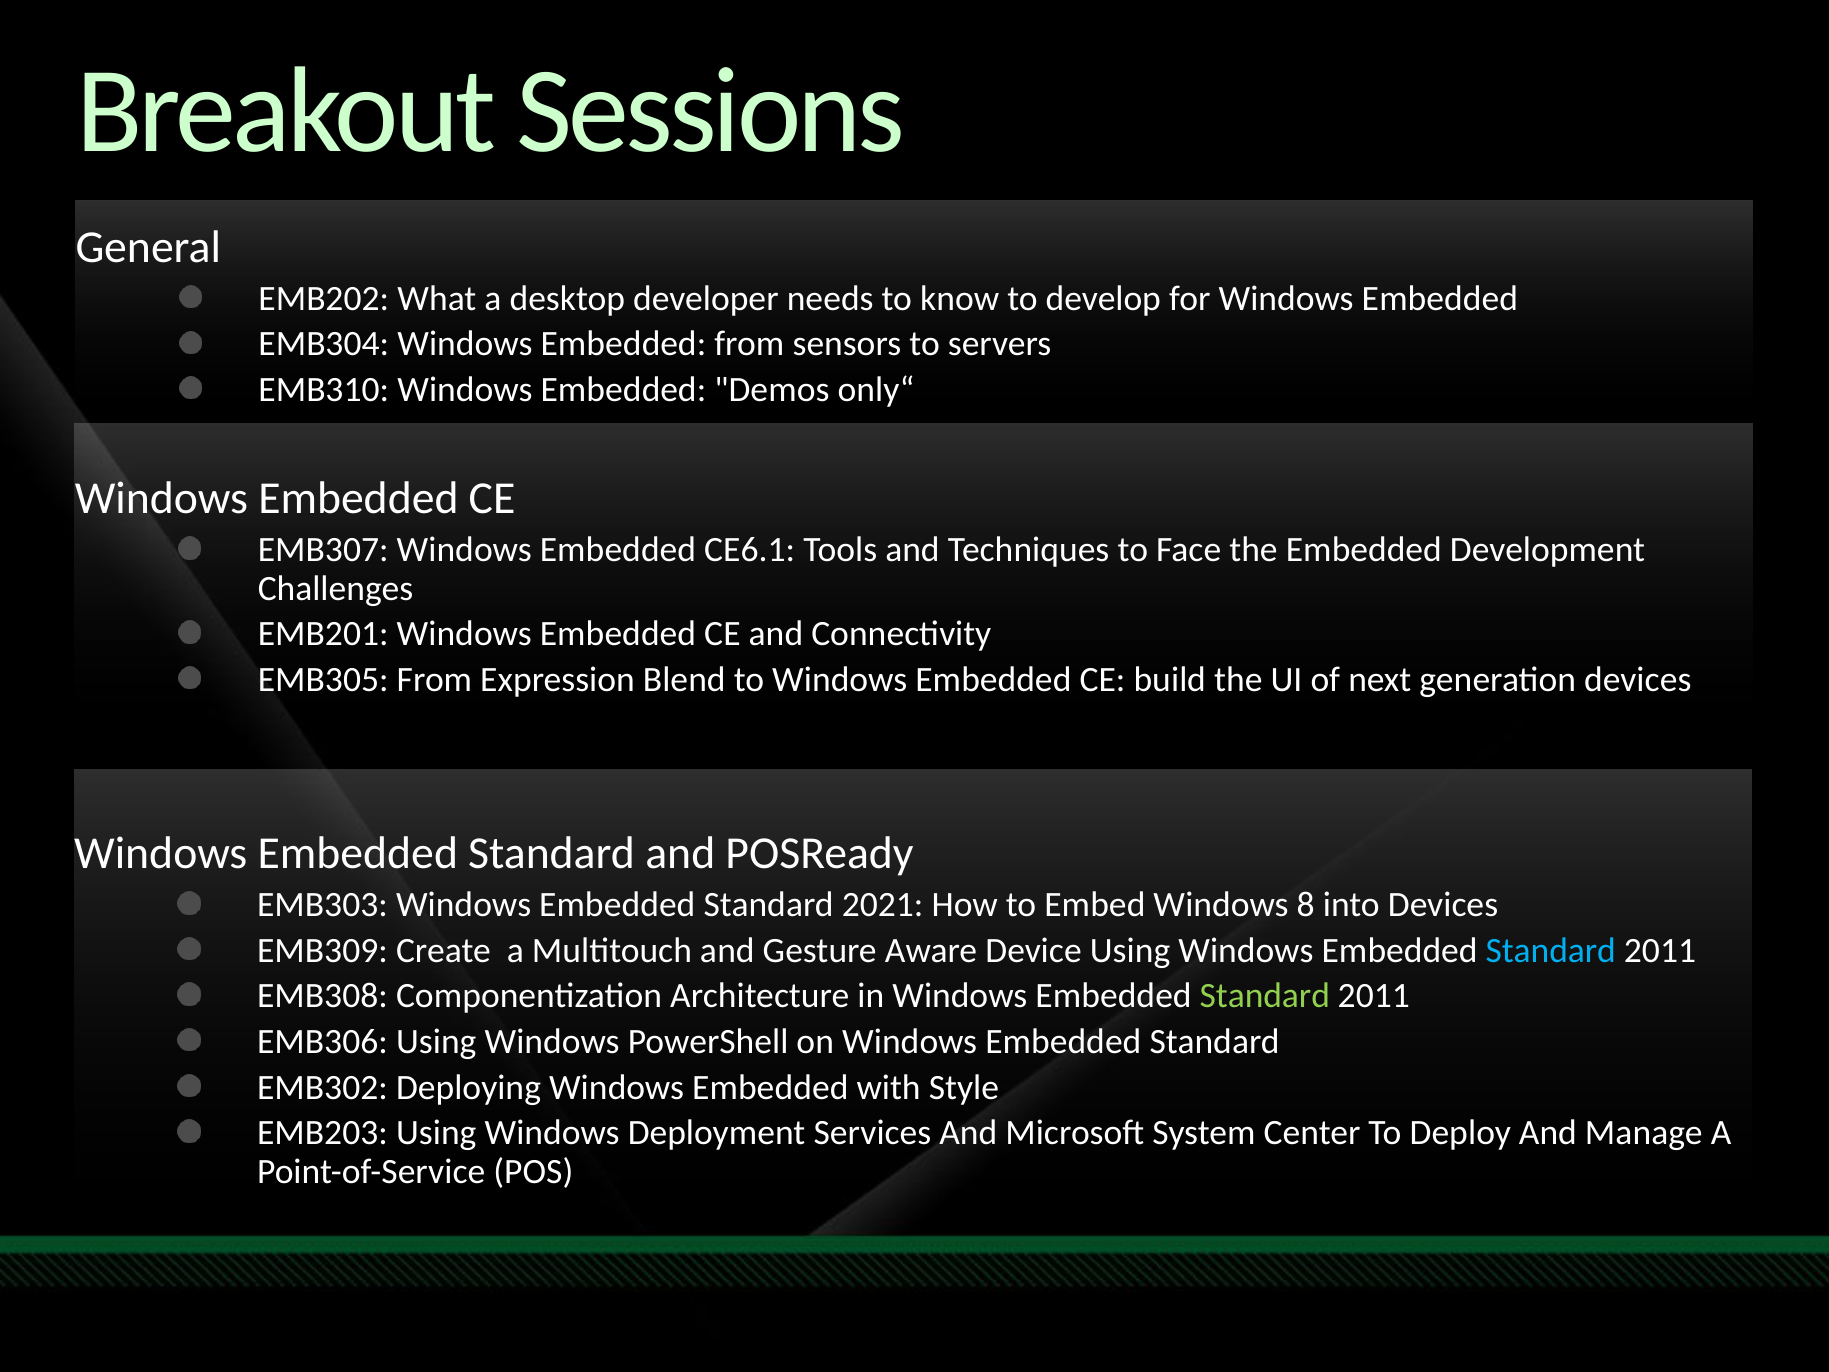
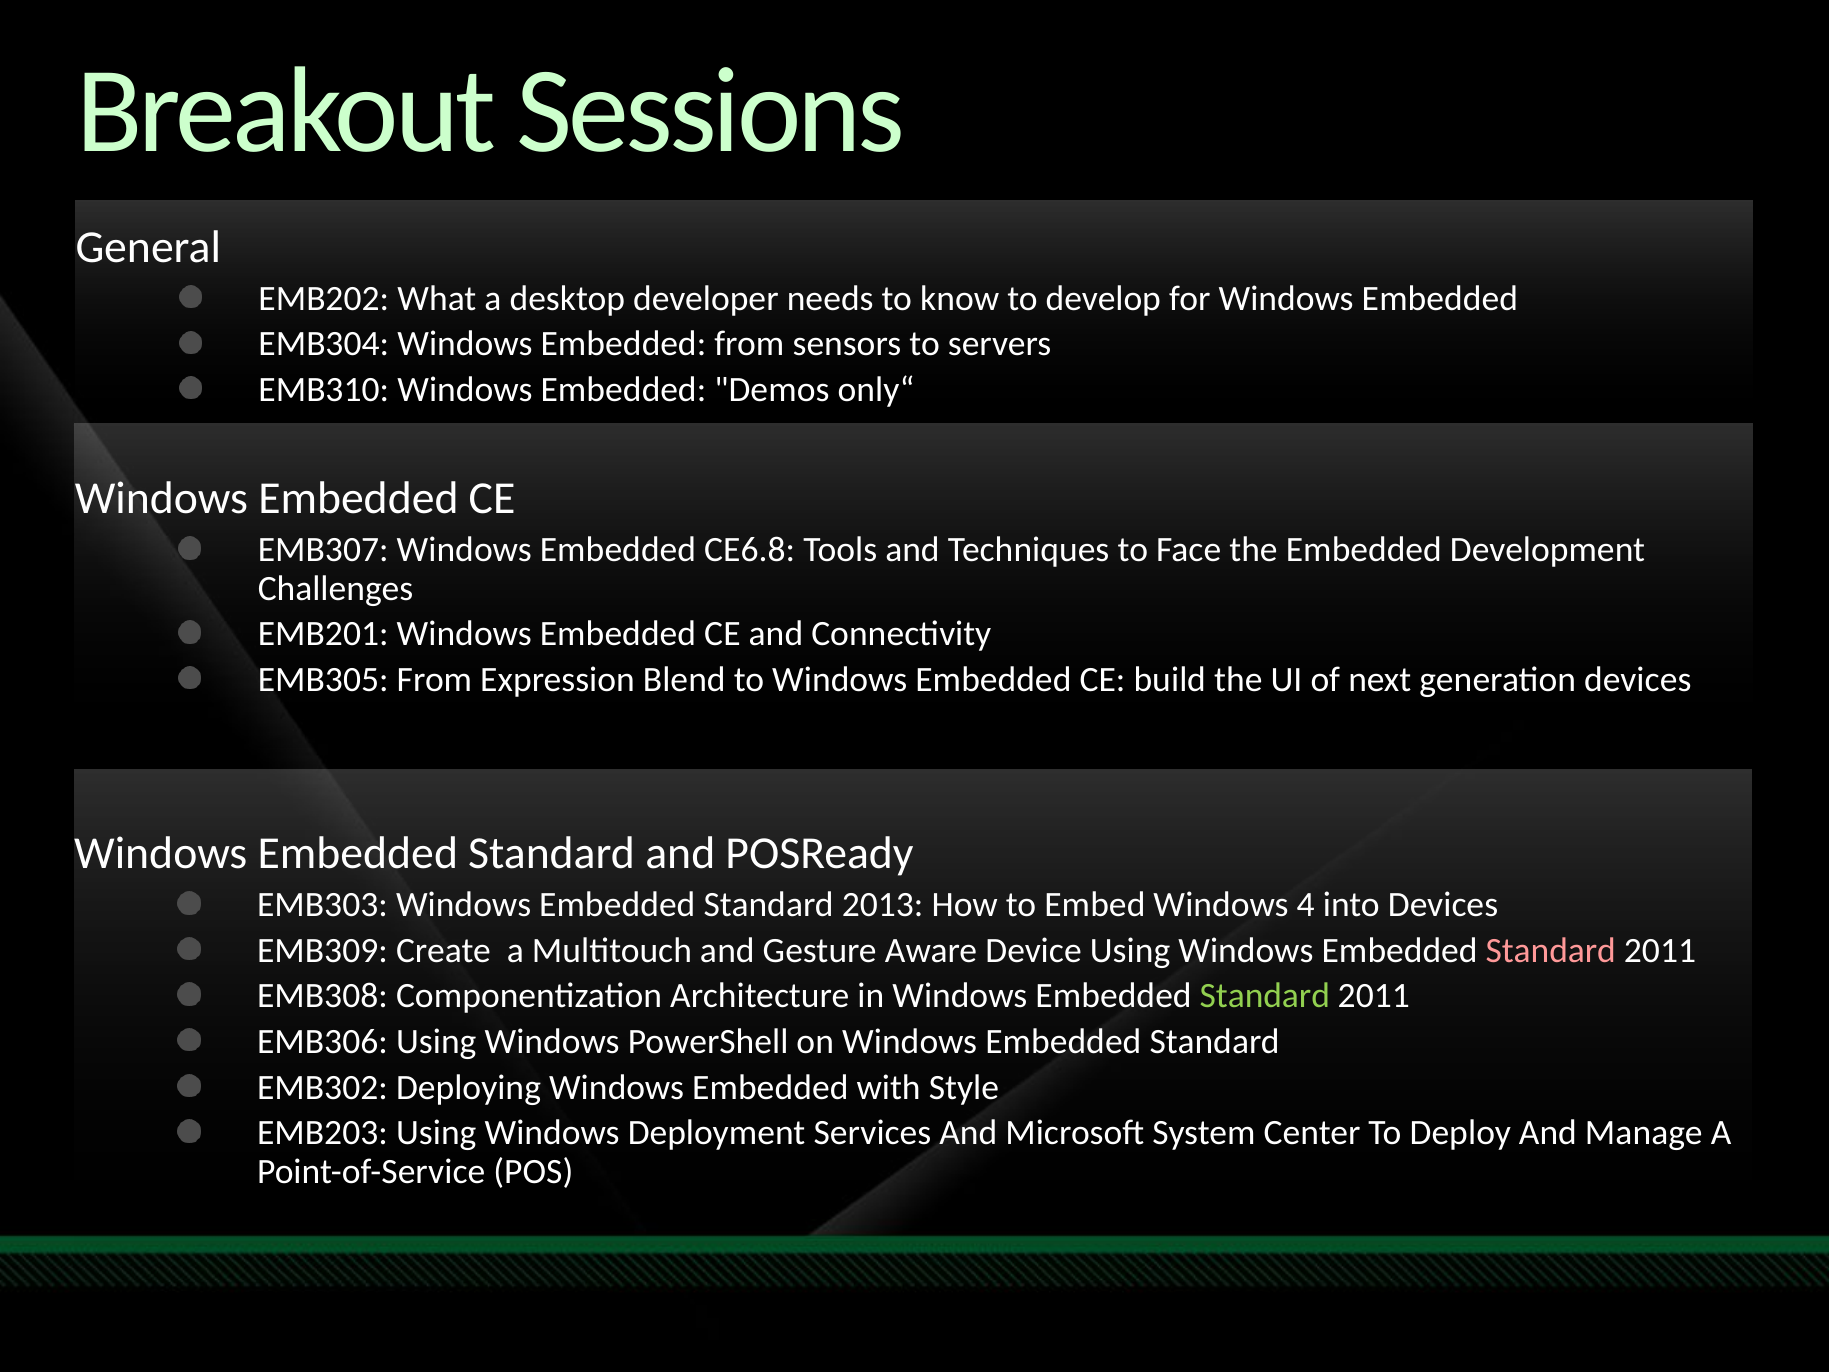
CE6.1: CE6.1 -> CE6.8
2021: 2021 -> 2013
8: 8 -> 4
Standard at (1551, 950) colour: light blue -> pink
